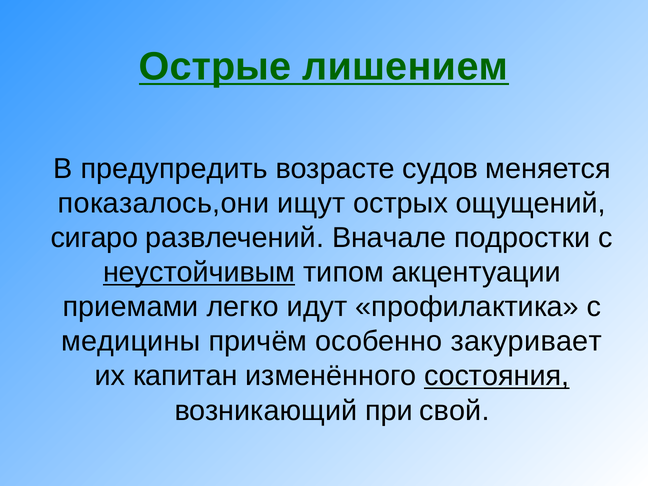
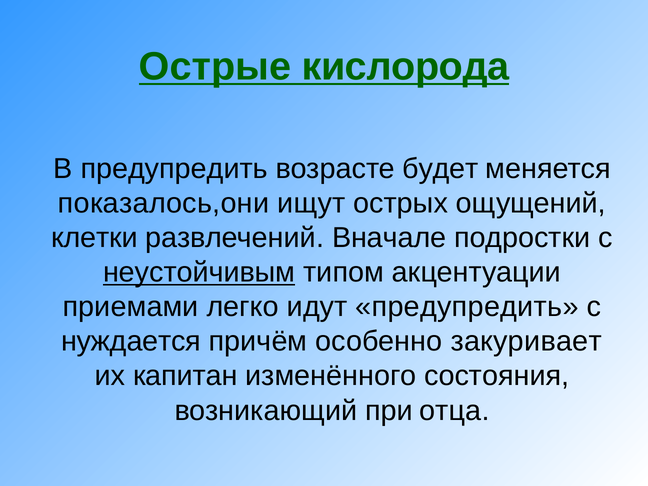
лишением: лишением -> кислорода
судов: судов -> будет
сигаро: сигаро -> клетки
идут профилактика: профилактика -> предупредить
медицины: медицины -> нуждается
состояния underline: present -> none
свой: свой -> отца
